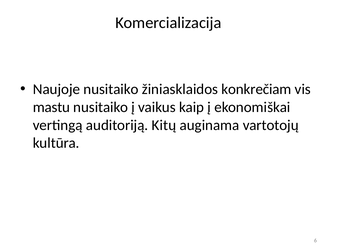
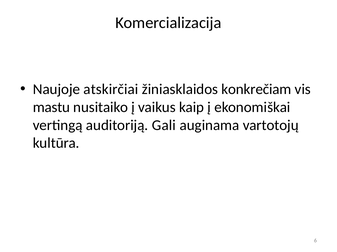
Naujoje nusitaiko: nusitaiko -> atskirčiai
Kitų: Kitų -> Gali
